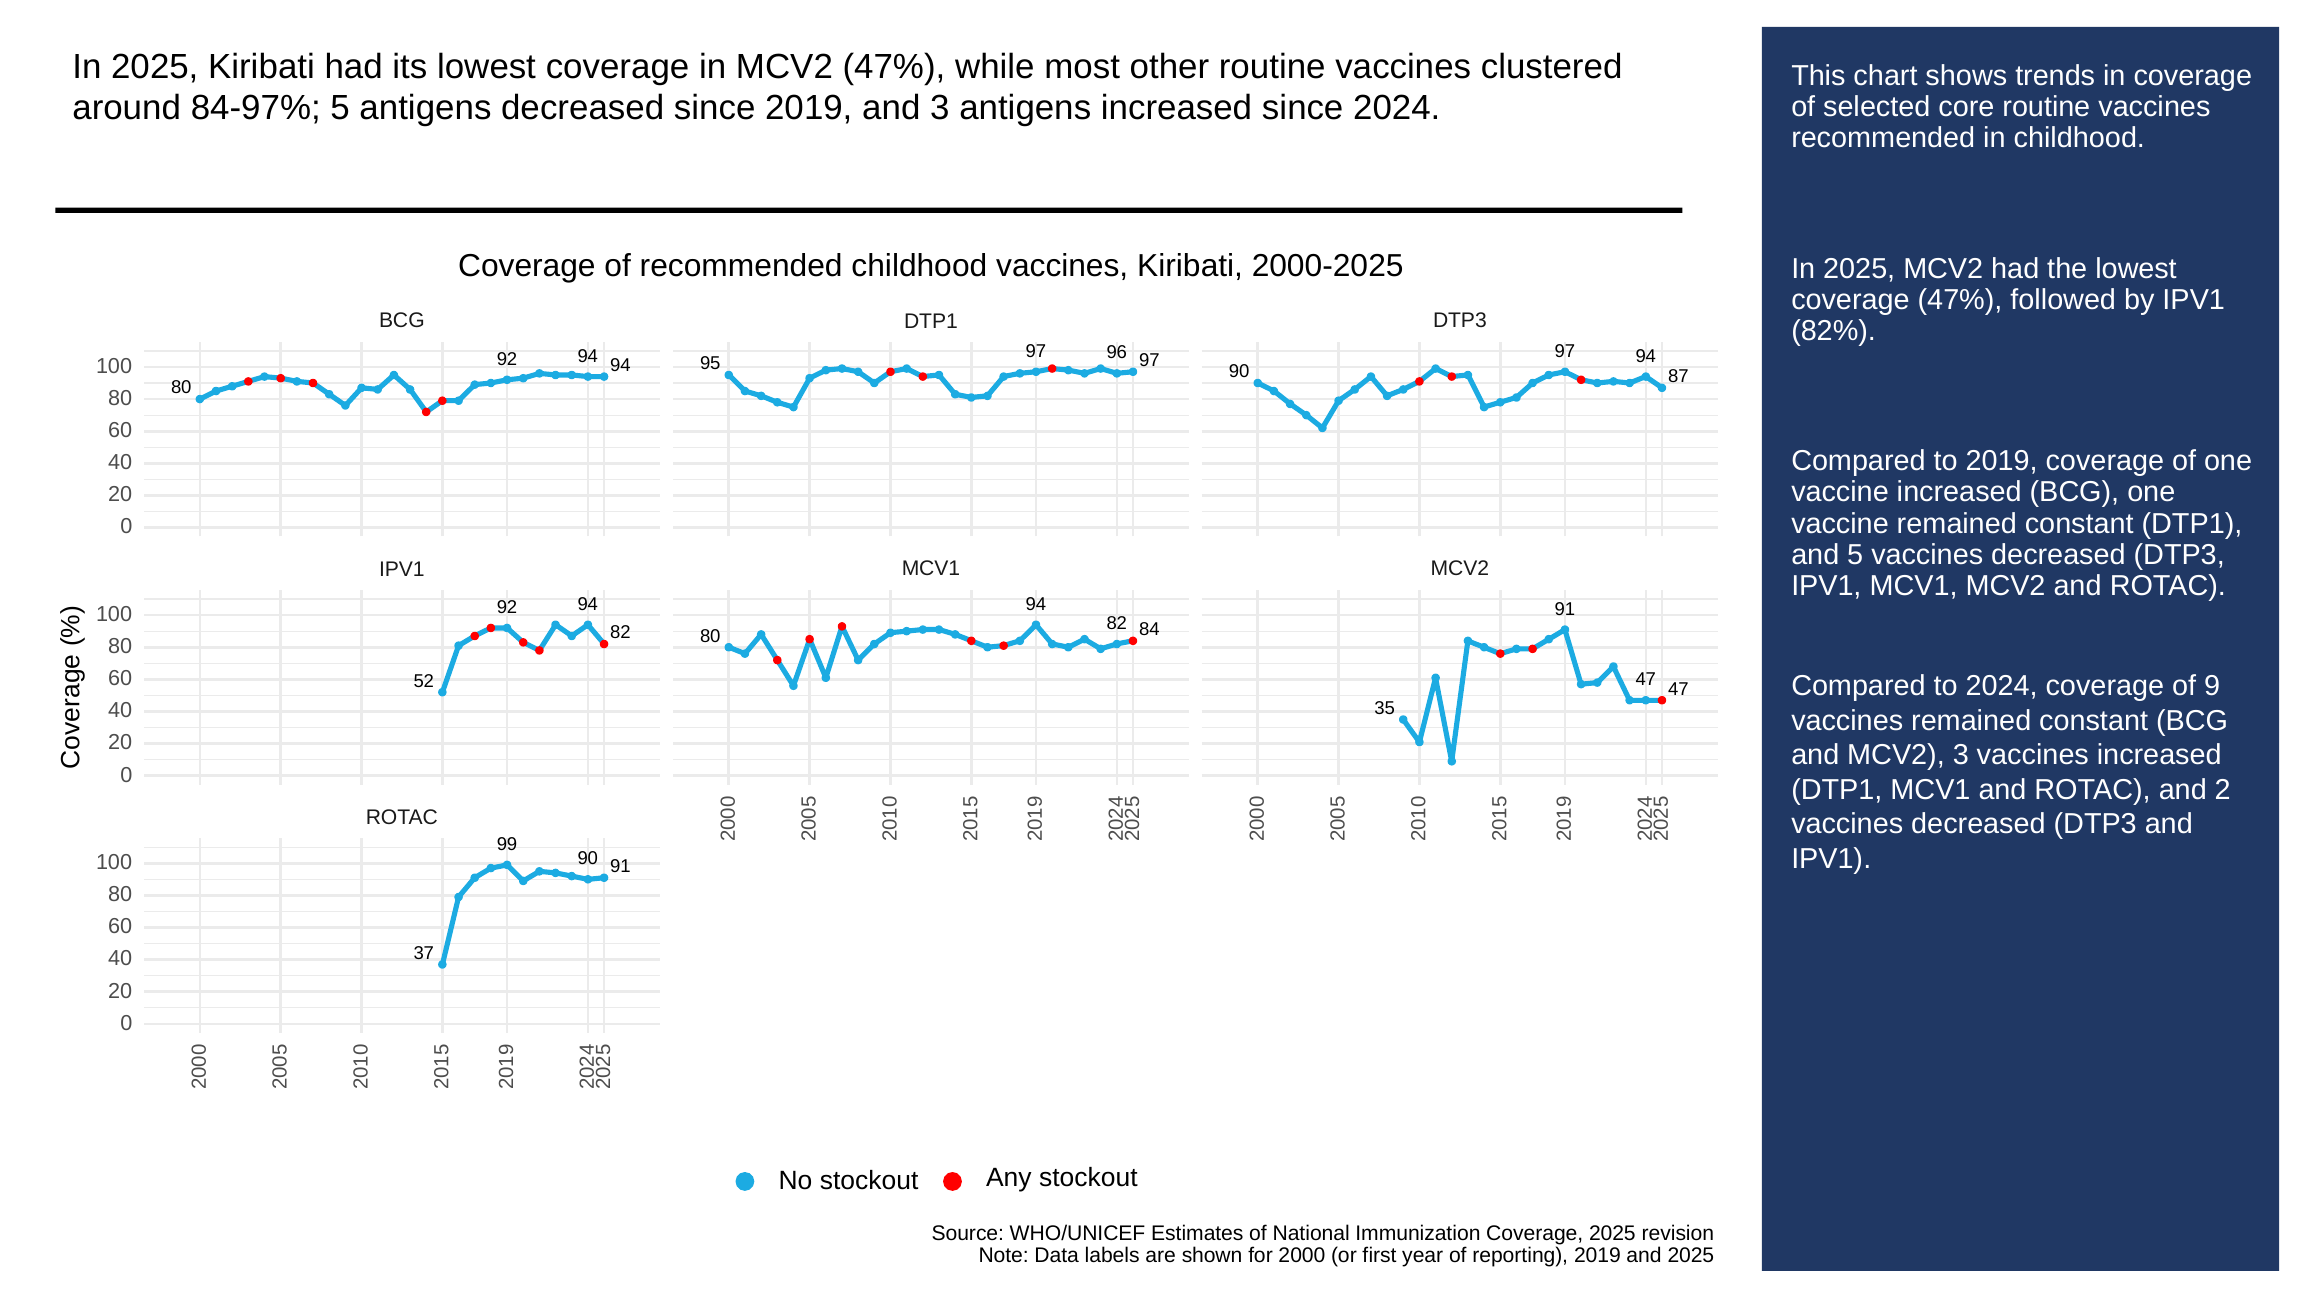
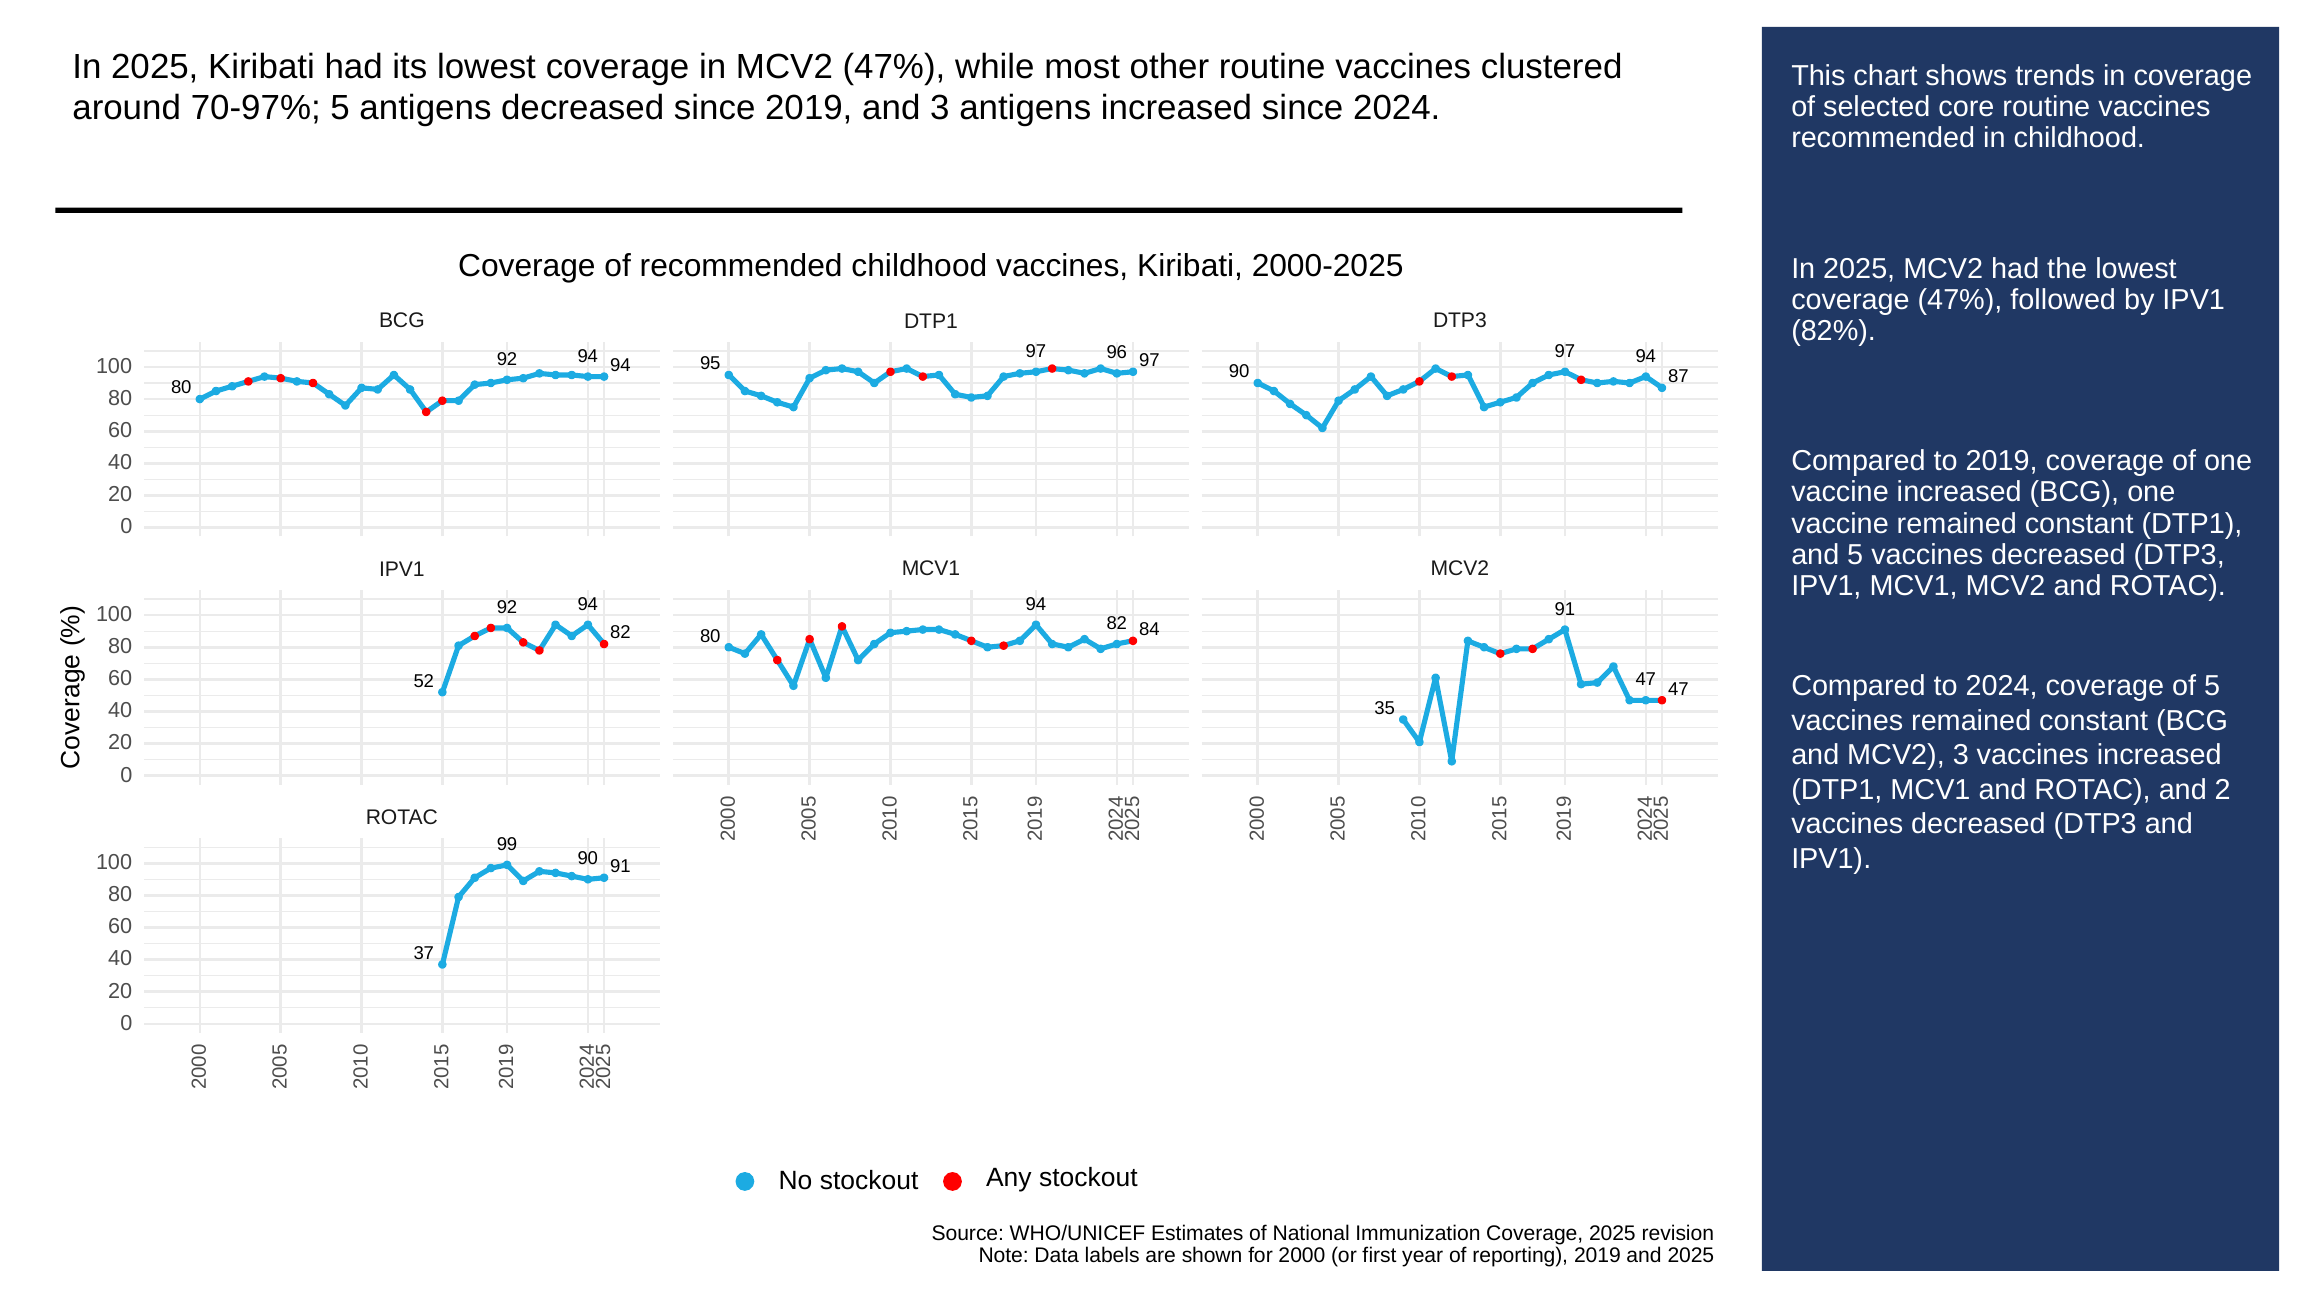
84-97%: 84-97% -> 70-97%
of 9: 9 -> 5
